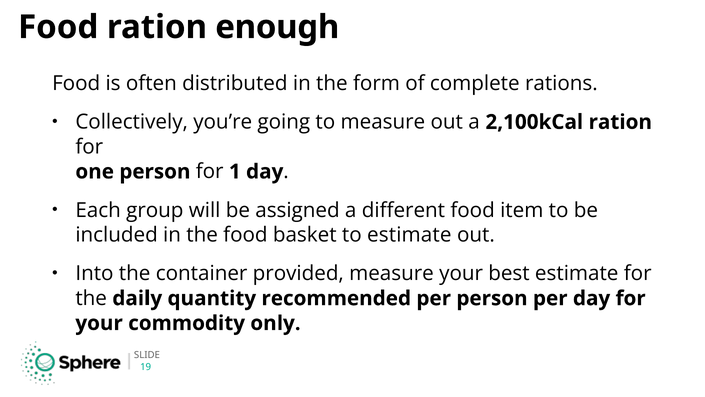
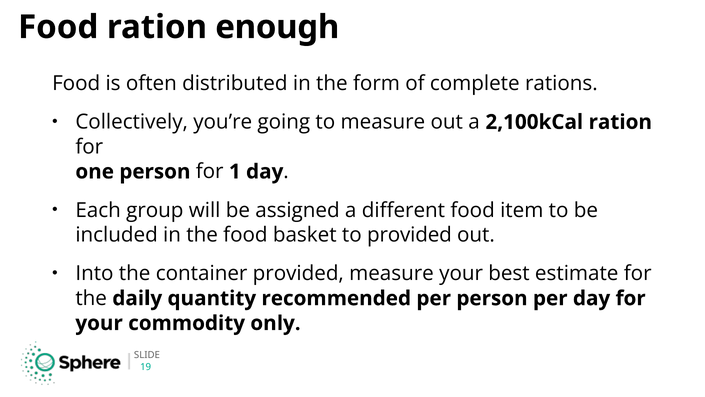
to estimate: estimate -> provided
